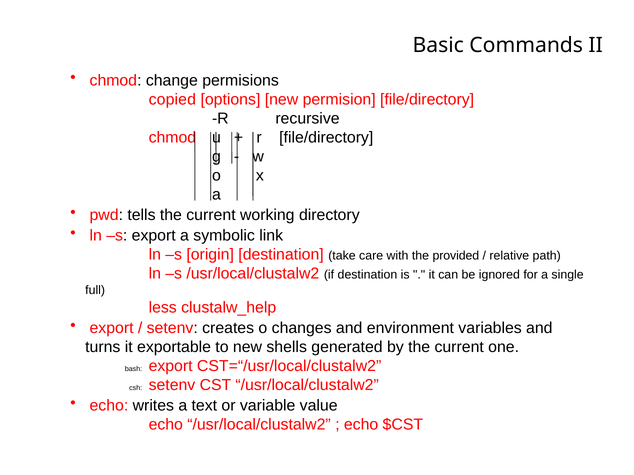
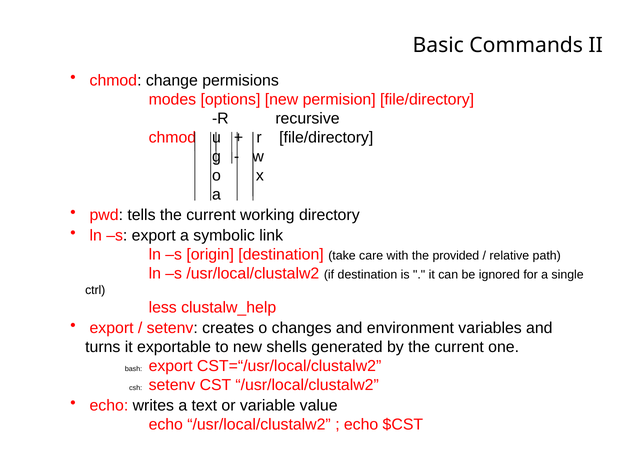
copied: copied -> modes
full: full -> ctrl
